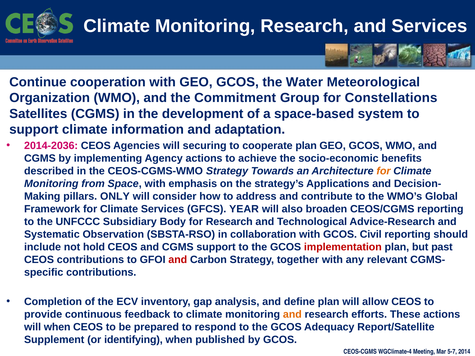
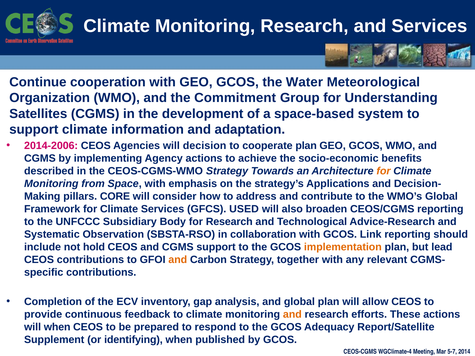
Constellations: Constellations -> Understanding
2014-2036: 2014-2036 -> 2014-2006
securing: securing -> decision
ONLY: ONLY -> CORE
YEAR: YEAR -> USED
Civil: Civil -> Link
implementation colour: red -> orange
past: past -> lead
and at (178, 260) colour: red -> orange
and define: define -> global
